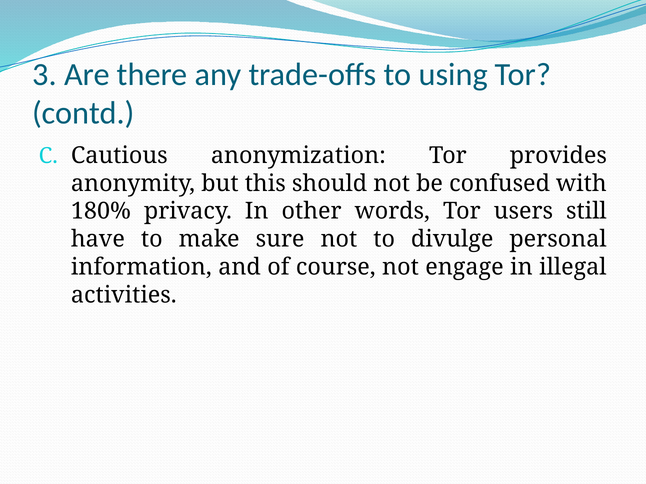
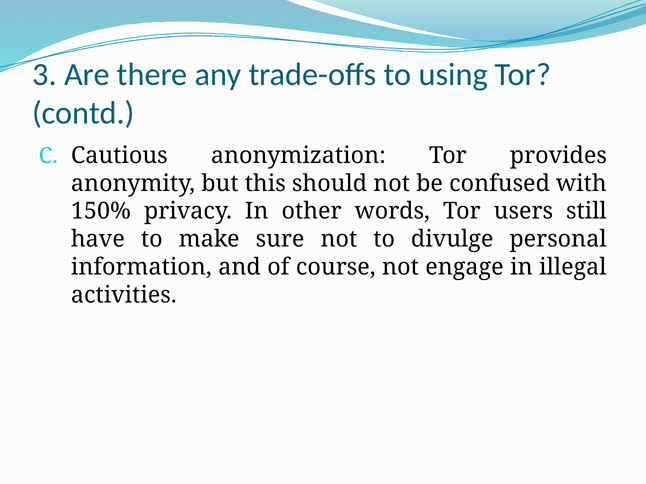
180%: 180% -> 150%
